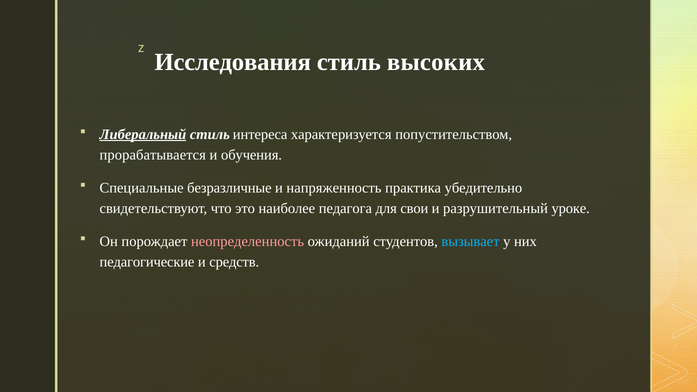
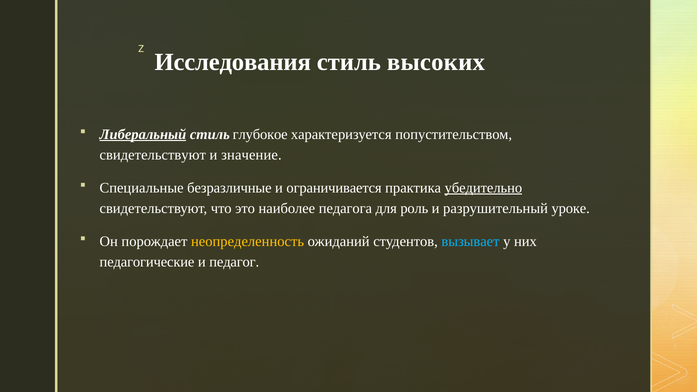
интереса: интереса -> глубокое
прорабатывается at (153, 155): прорабатывается -> свидетельствуют
обучения: обучения -> значение
напряженность: напряженность -> ограничивается
убедительно underline: none -> present
свои: свои -> роль
неопределенность colour: pink -> yellow
средств: средств -> педагог
